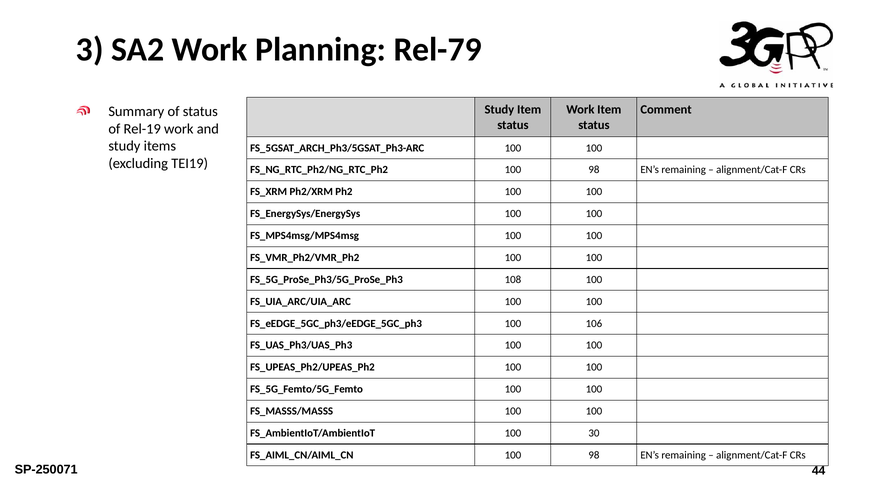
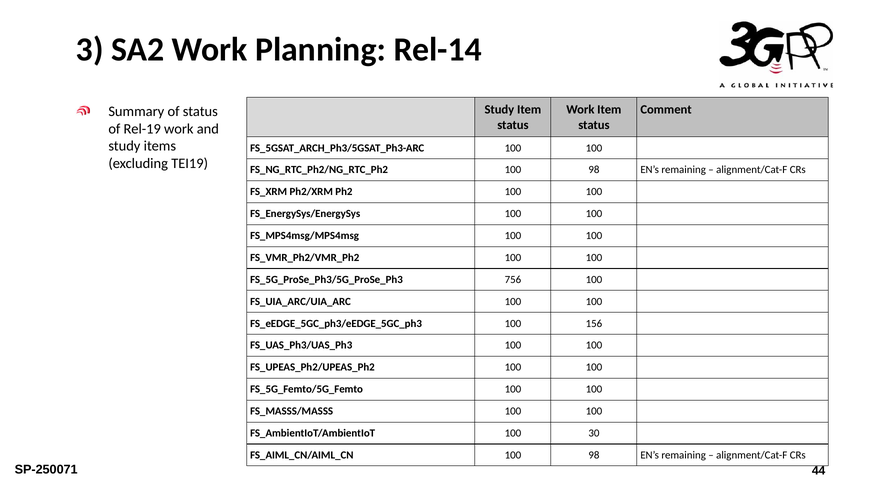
Rel-79: Rel-79 -> Rel-14
108: 108 -> 756
106: 106 -> 156
